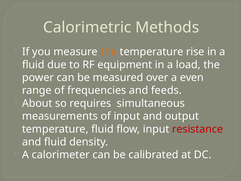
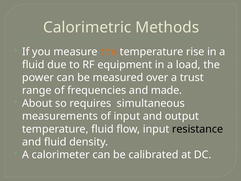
even: even -> trust
feeds: feeds -> made
resistance colour: red -> black
